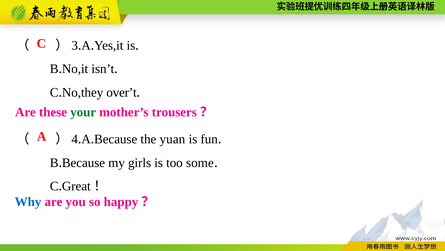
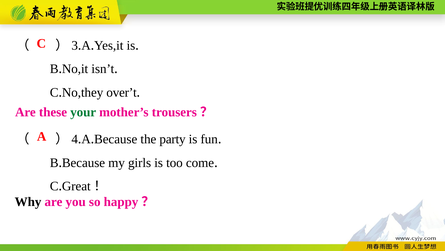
yuan: yuan -> party
some: some -> come
Why colour: blue -> black
